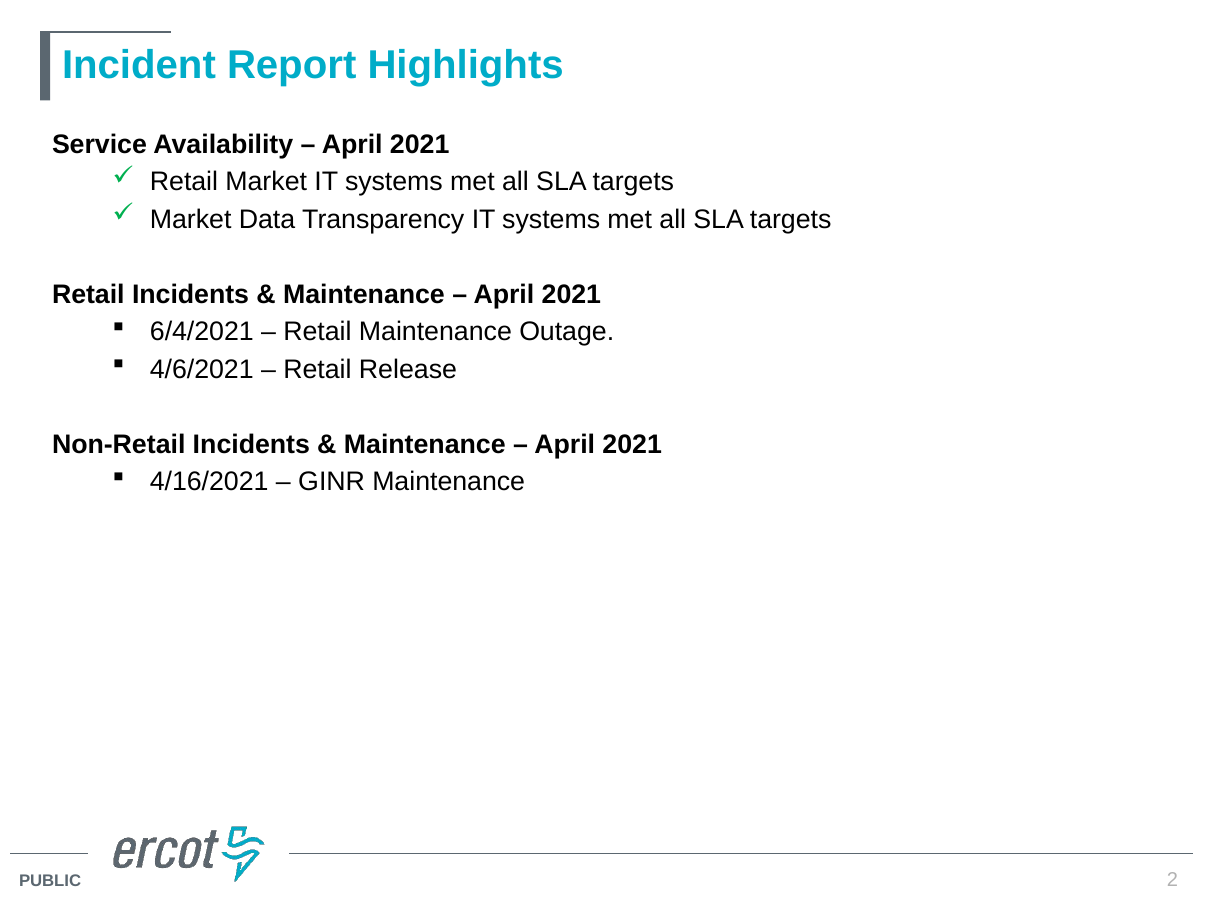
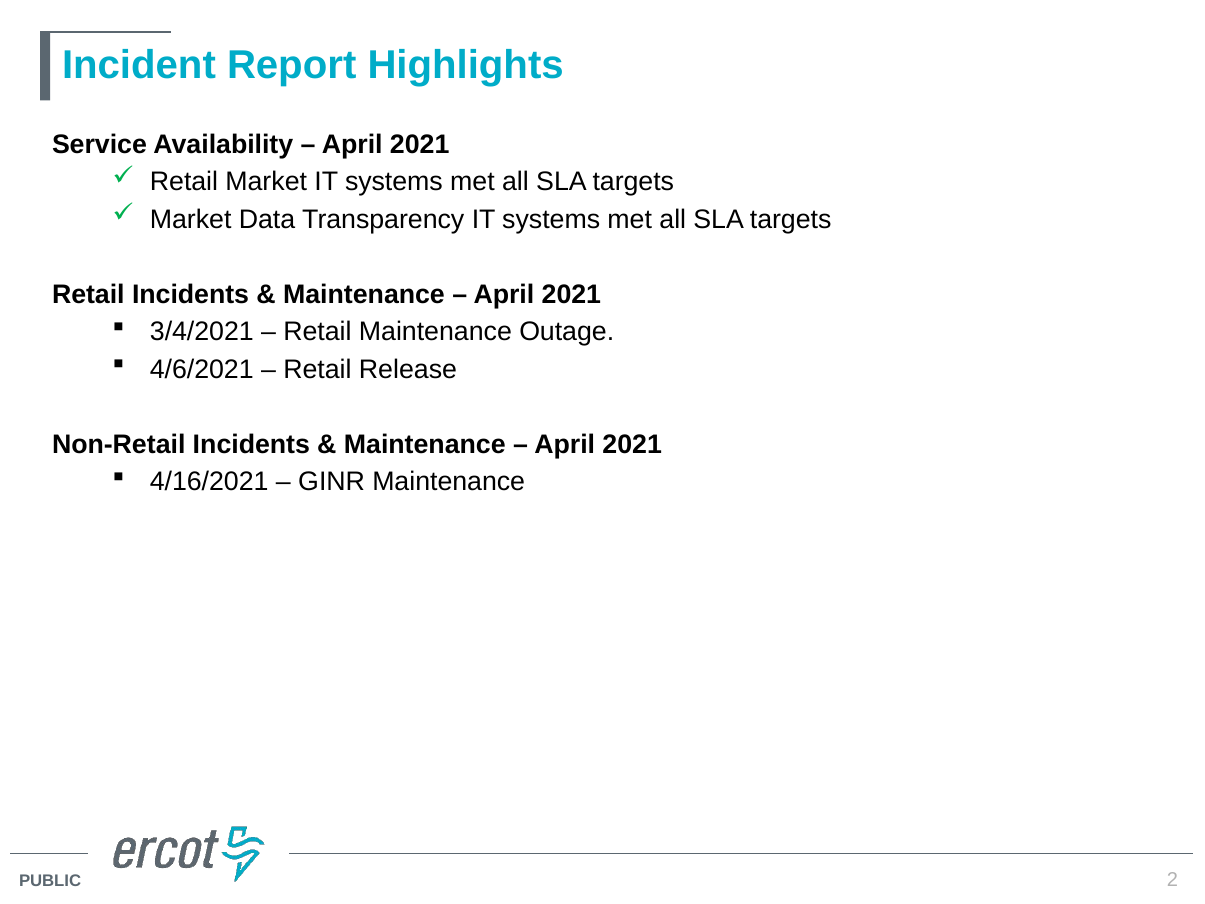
6/4/2021: 6/4/2021 -> 3/4/2021
